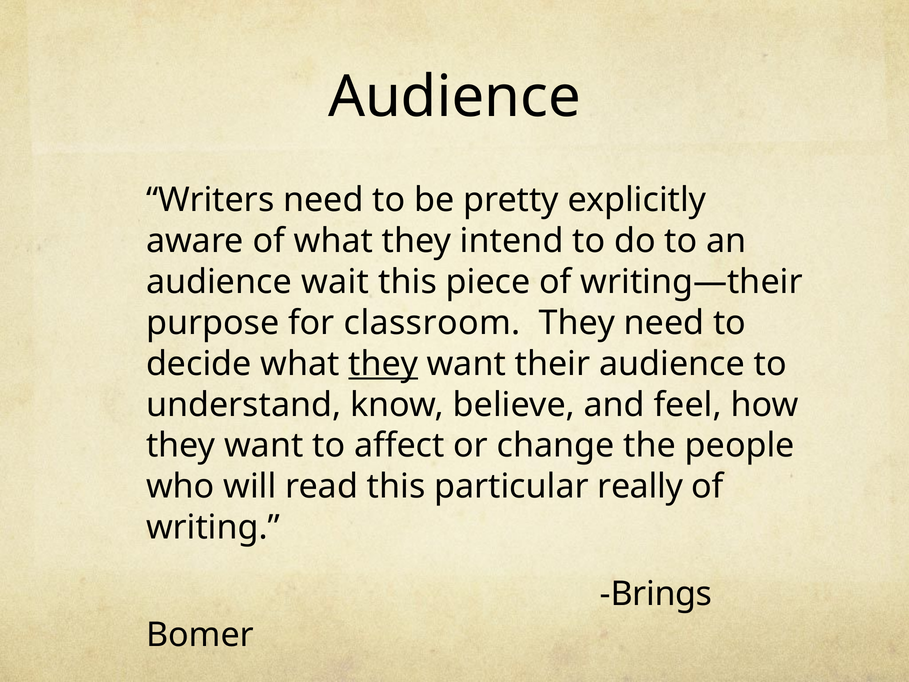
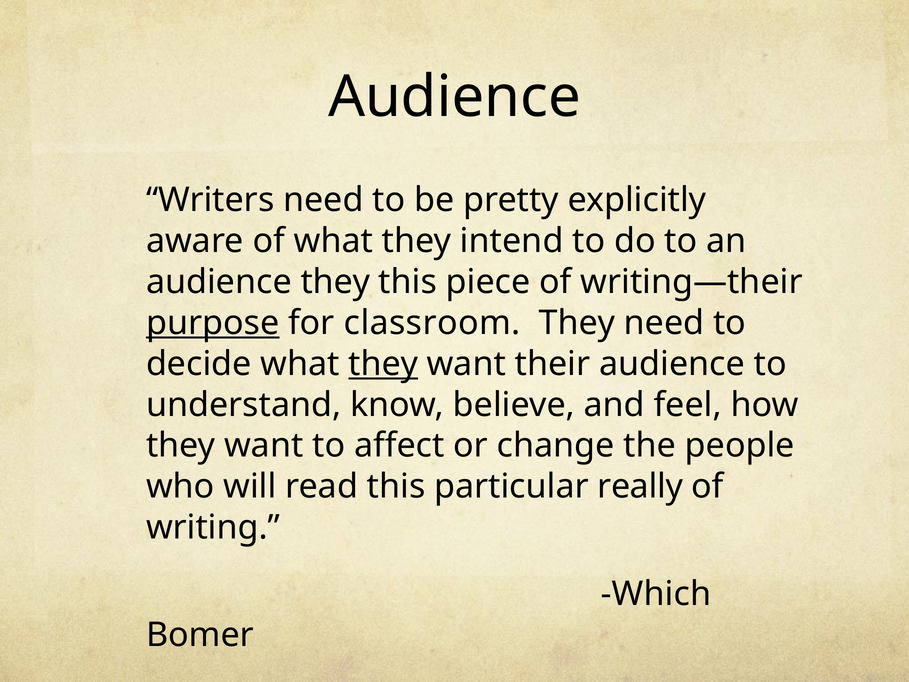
audience wait: wait -> they
purpose underline: none -> present
Brings: Brings -> Which
